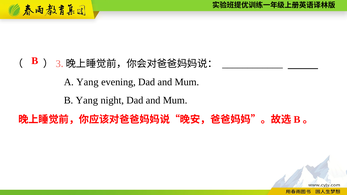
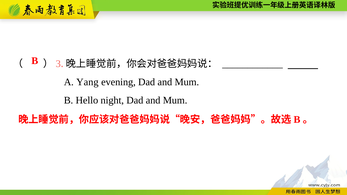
B Yang: Yang -> Hello
